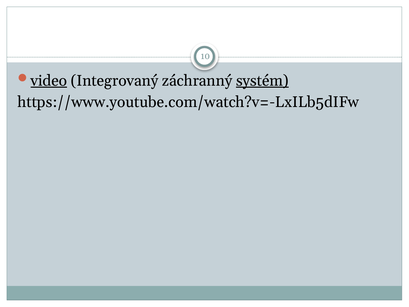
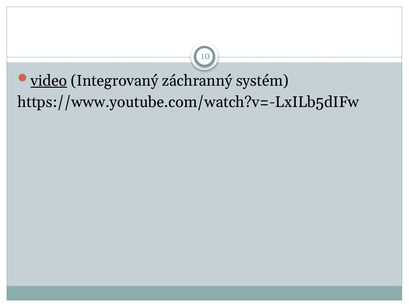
systém underline: present -> none
